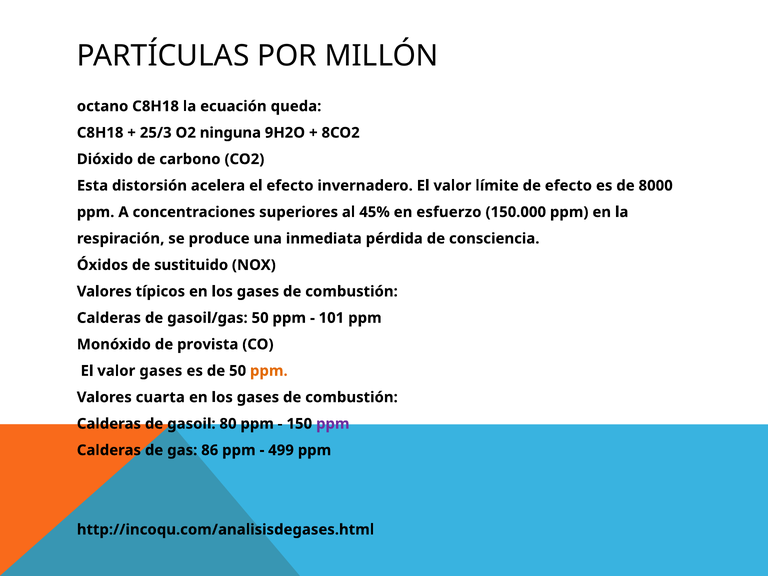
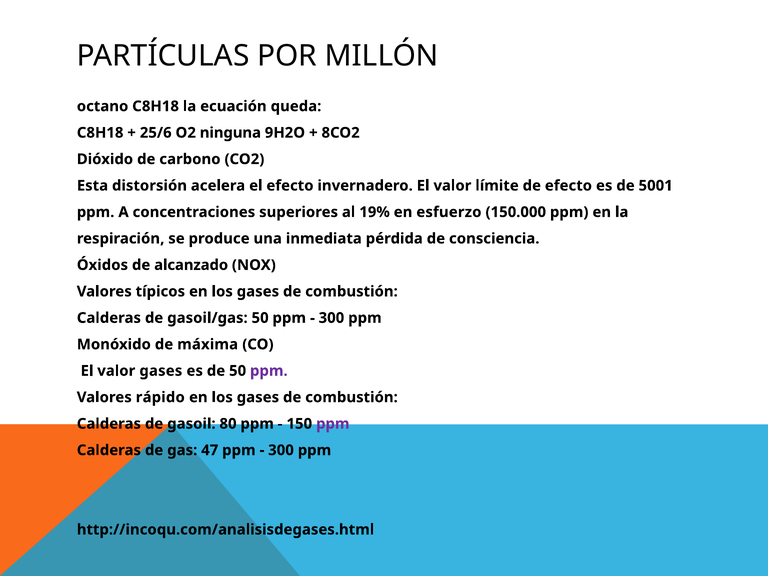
25/3: 25/3 -> 25/6
8000: 8000 -> 5001
45%: 45% -> 19%
sustituido: sustituido -> alcanzado
101 at (331, 318): 101 -> 300
provista: provista -> máxima
ppm at (269, 371) colour: orange -> purple
cuarta: cuarta -> rápido
86: 86 -> 47
499 at (281, 450): 499 -> 300
